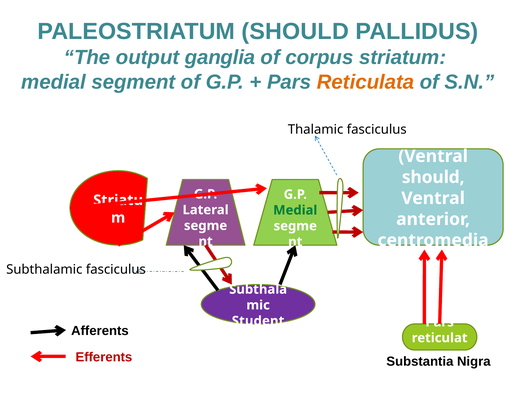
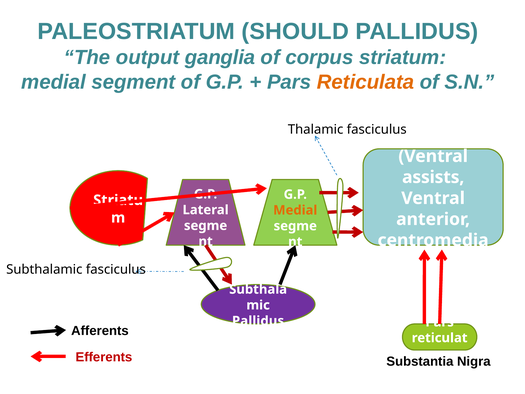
should at (433, 177): should -> assists
Medial at (295, 210) colour: green -> orange
Student at (258, 321): Student -> Pallidus
